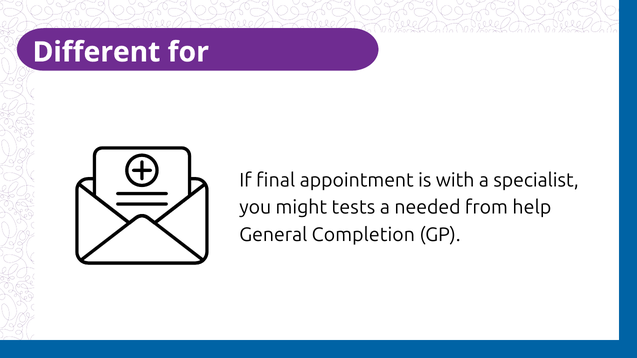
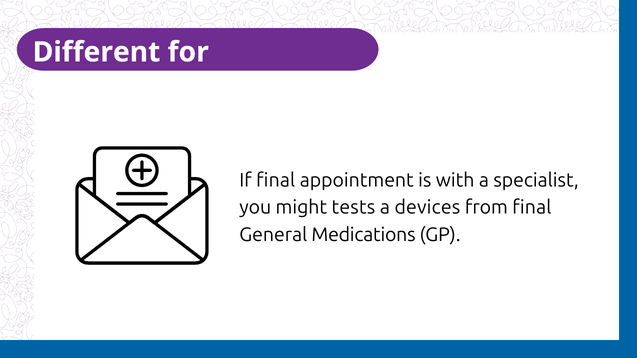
needed: needed -> devices
from help: help -> final
Completion: Completion -> Medications
